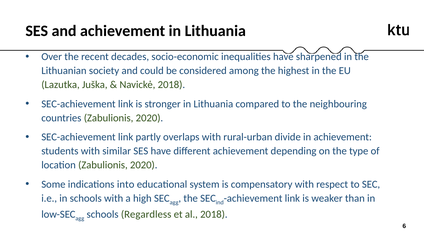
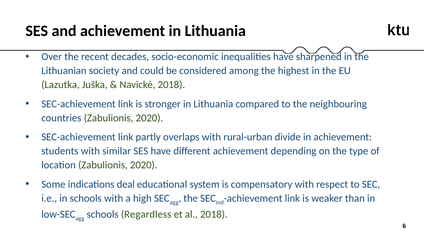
into: into -> deal
